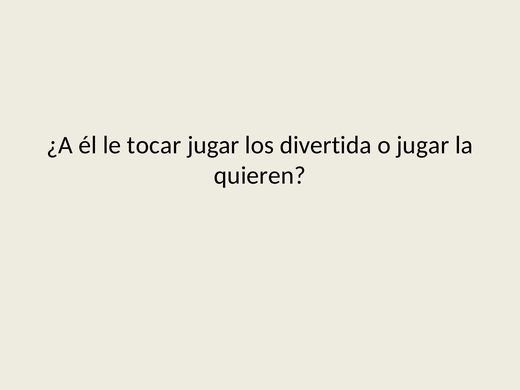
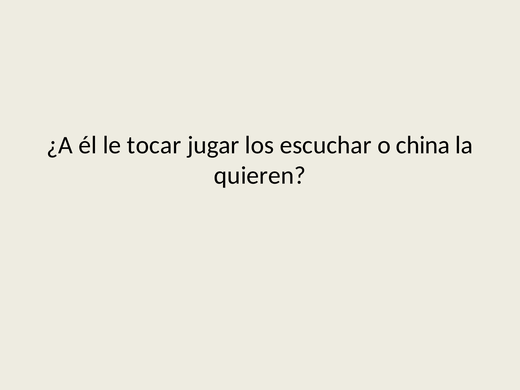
divertida: divertida -> escuchar
o jugar: jugar -> china
